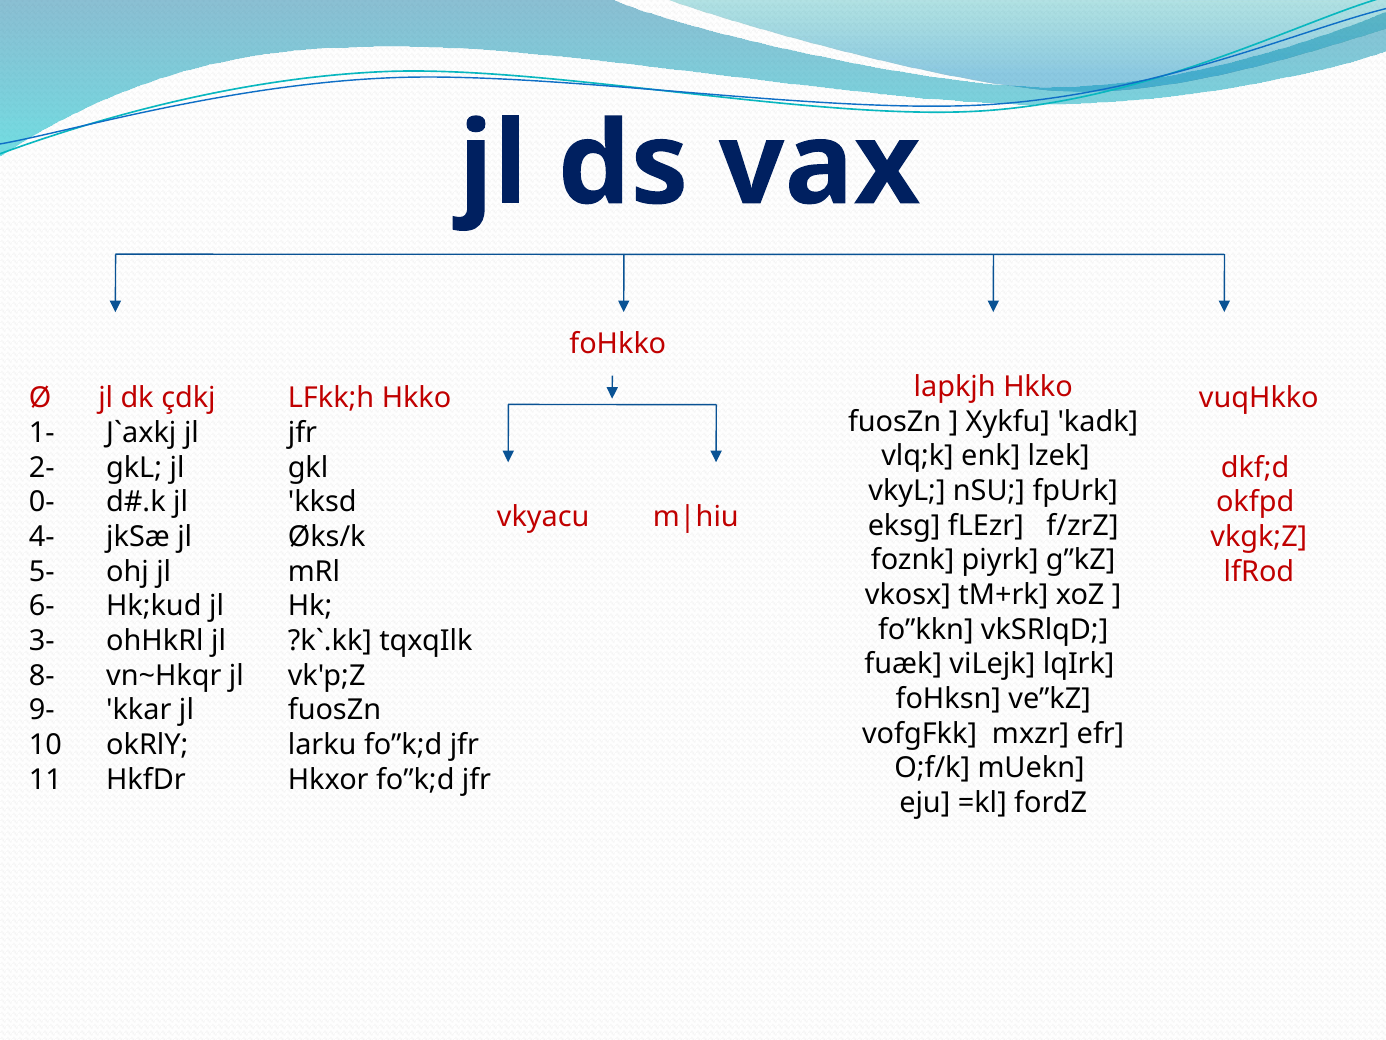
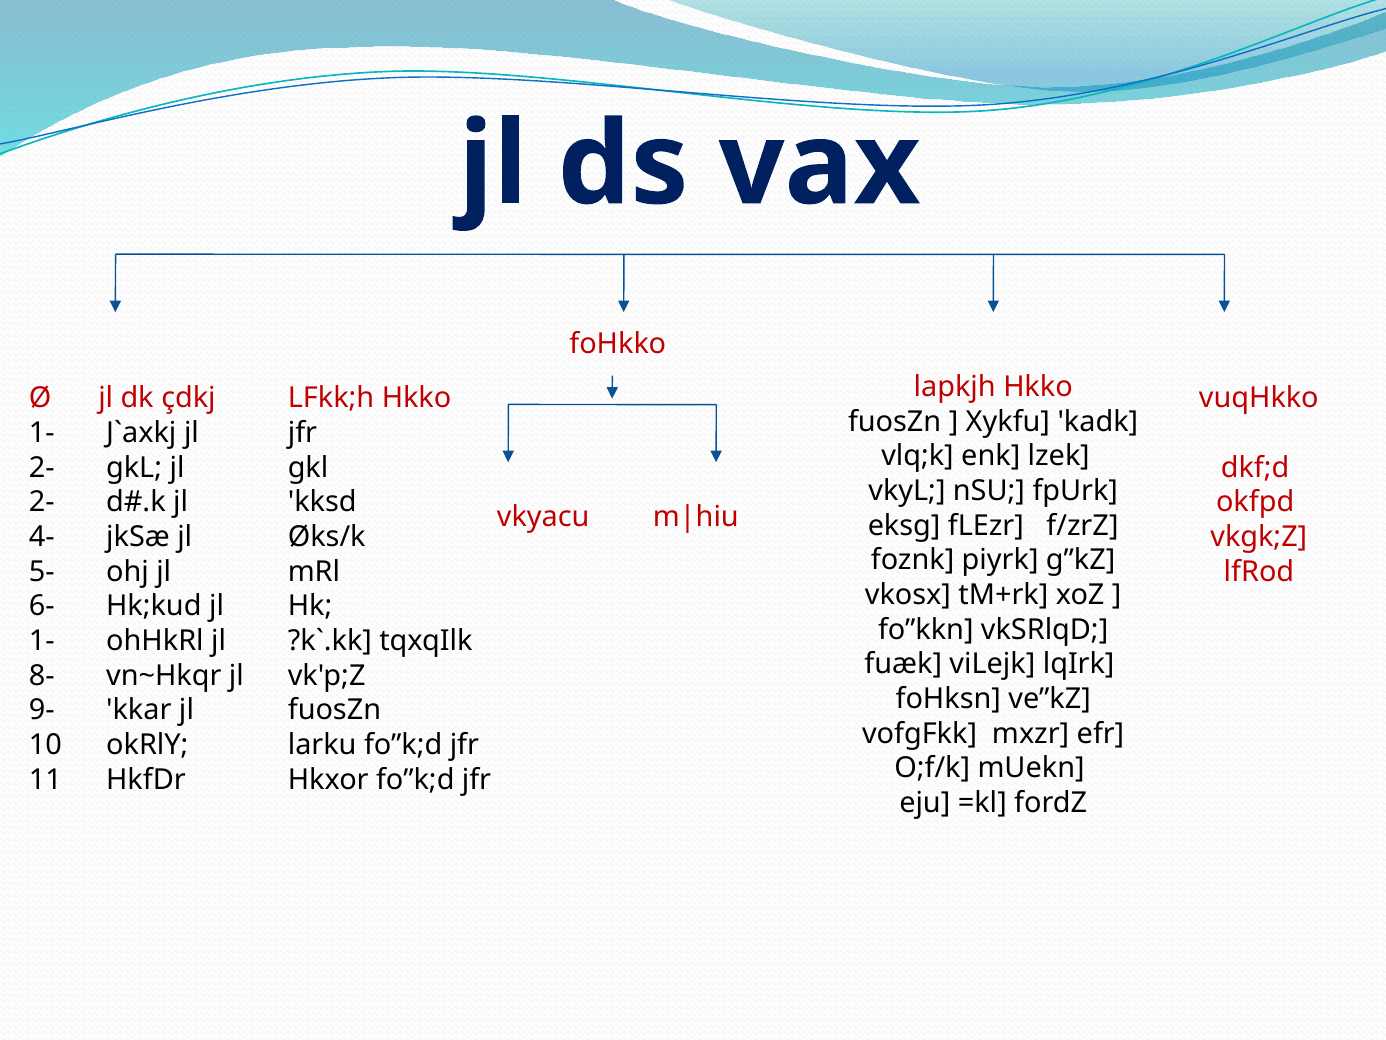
0- at (42, 502): 0- -> 2-
3- at (42, 641): 3- -> 1-
